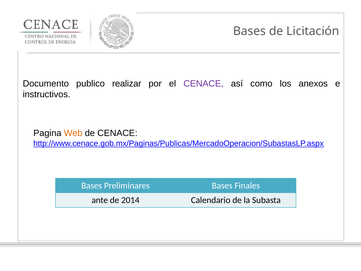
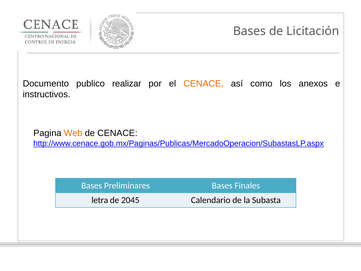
CENACE at (203, 84) colour: purple -> orange
ante: ante -> letra
2014: 2014 -> 2045
